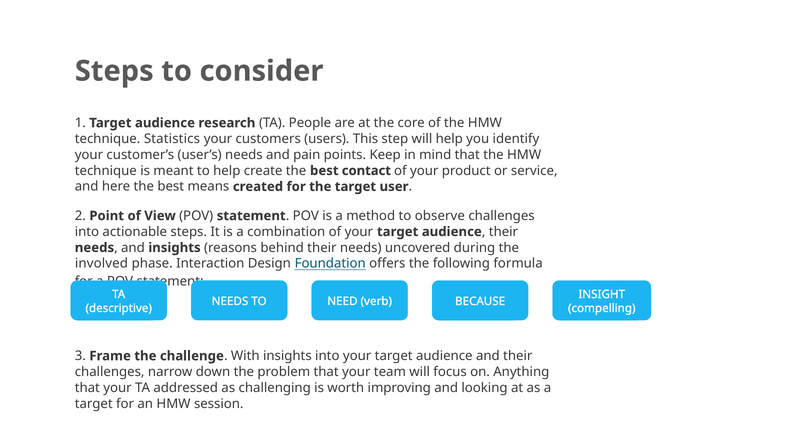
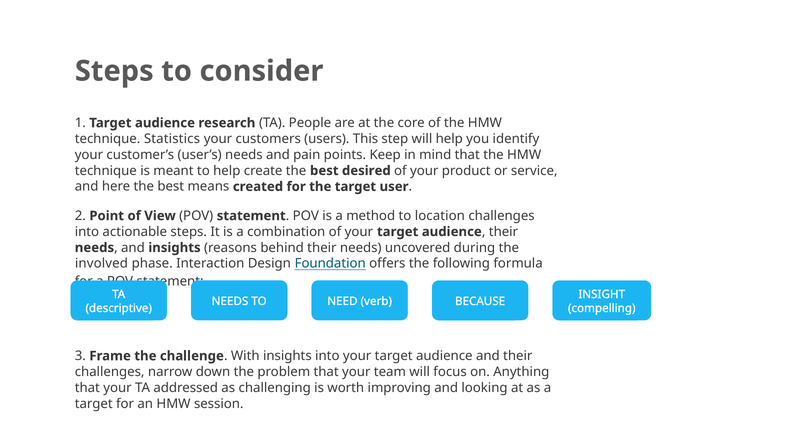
contact: contact -> desired
observe: observe -> location
